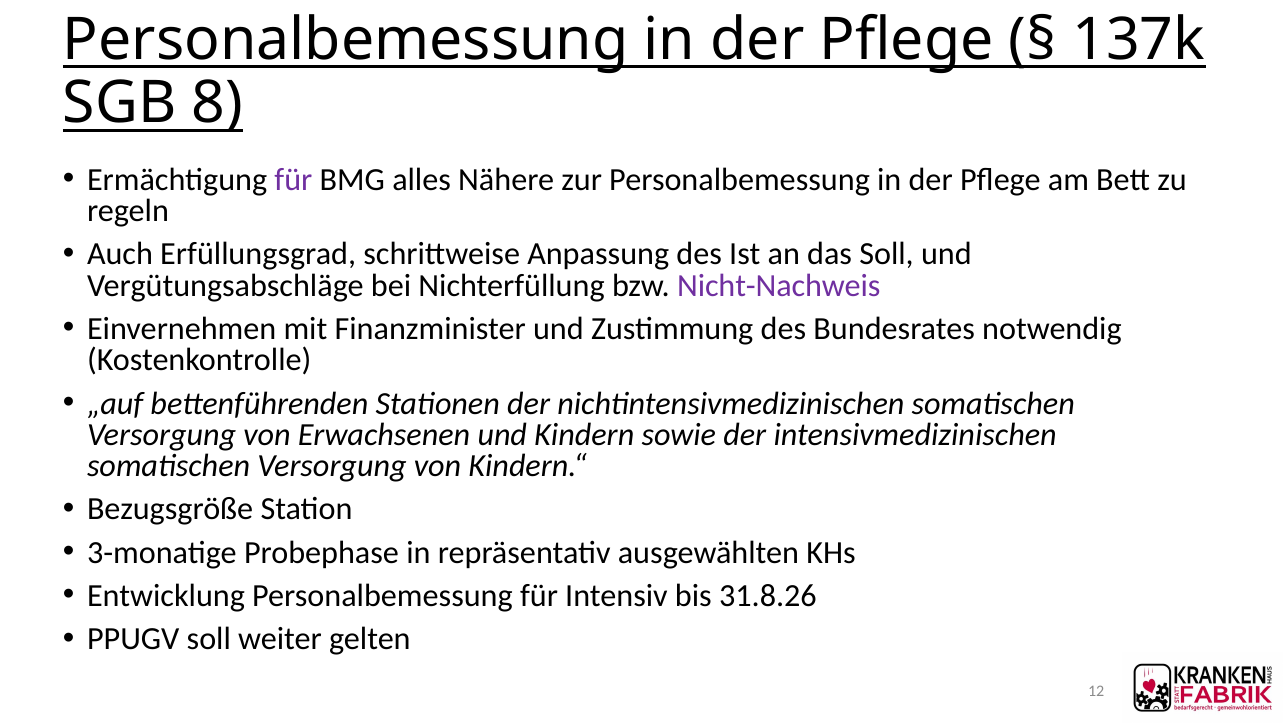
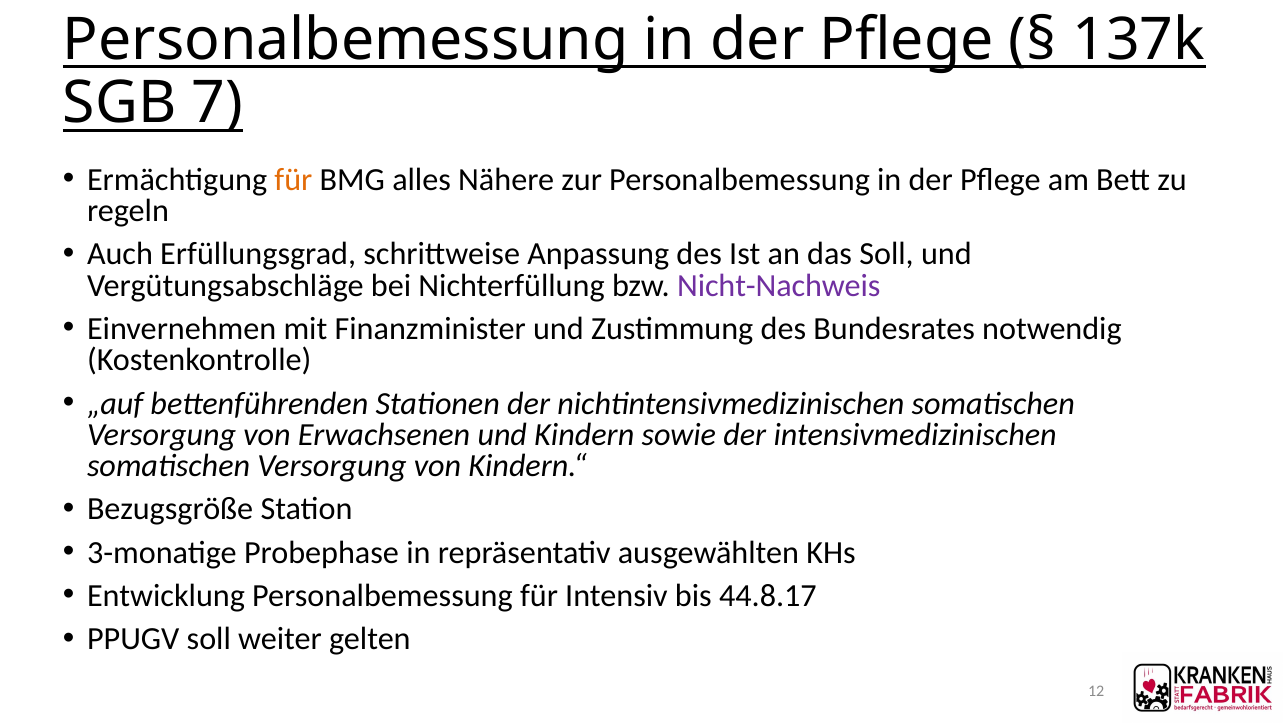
8: 8 -> 7
für at (293, 180) colour: purple -> orange
31.8.26: 31.8.26 -> 44.8.17
